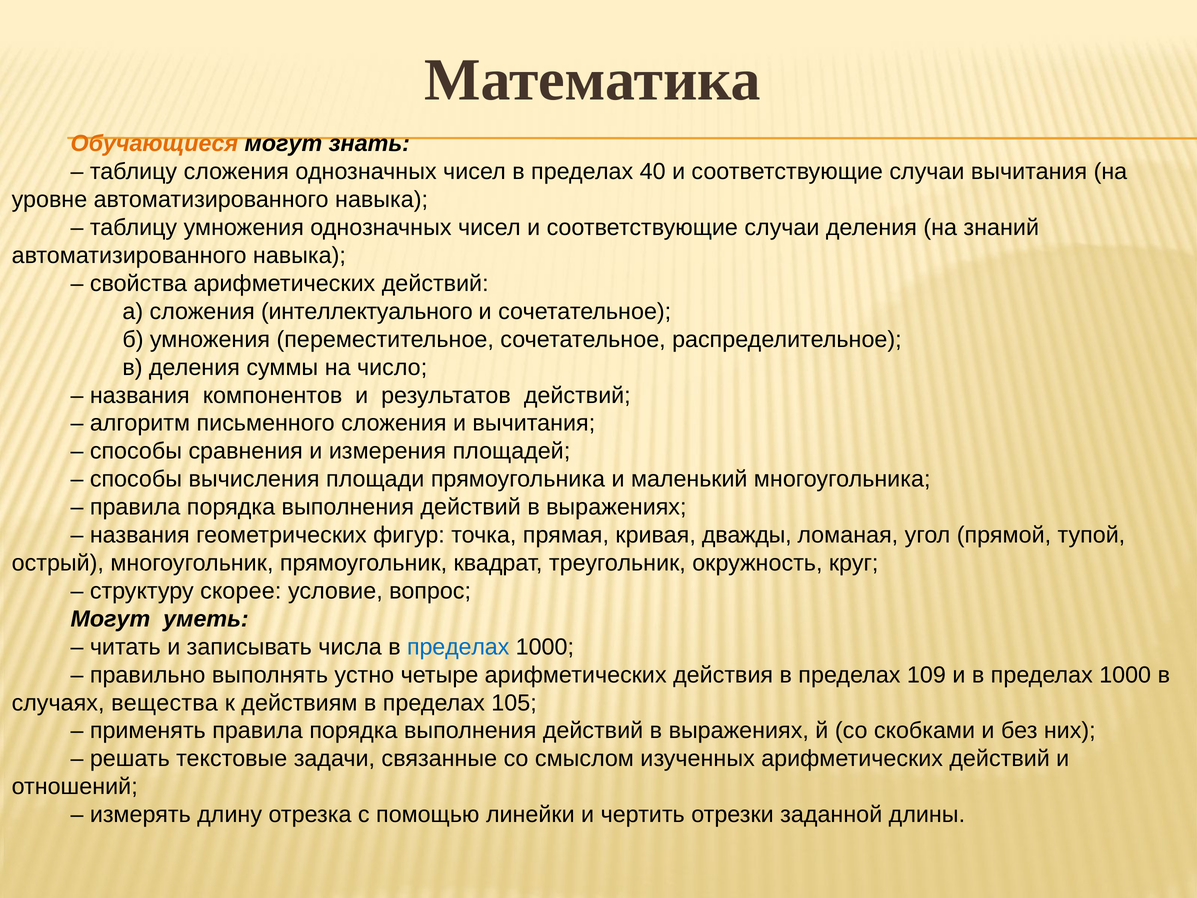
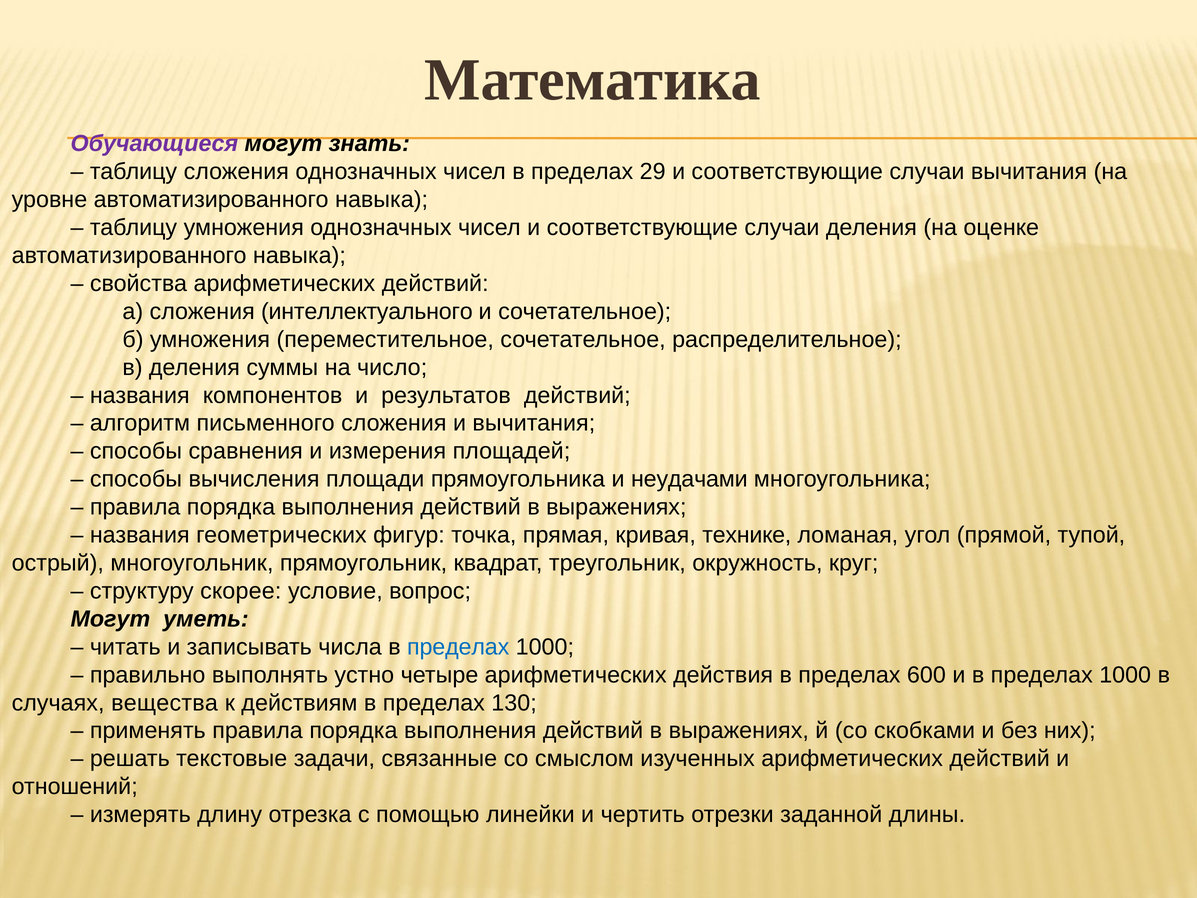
Обучающиеся colour: orange -> purple
40: 40 -> 29
знаний: знаний -> оценке
маленький: маленький -> неудачами
дважды: дважды -> технике
109: 109 -> 600
105: 105 -> 130
